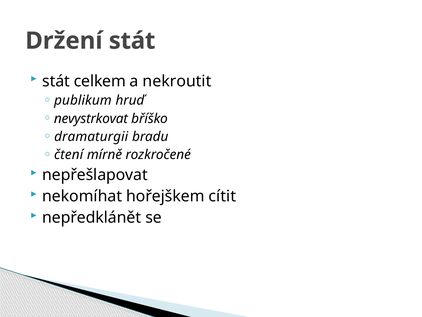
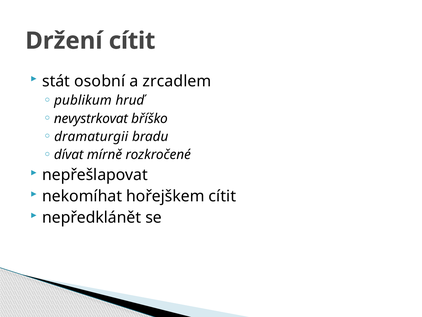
Držení stát: stát -> cítit
celkem: celkem -> osobní
nekroutit: nekroutit -> zrcadlem
čtení: čtení -> dívat
